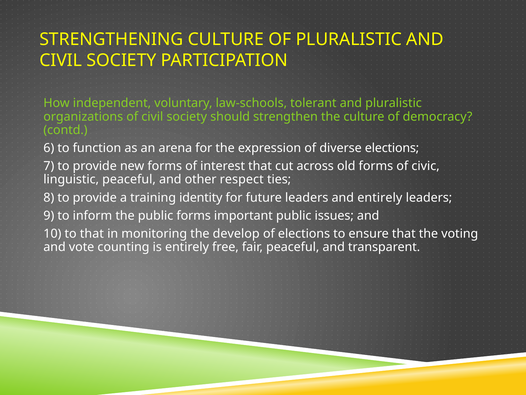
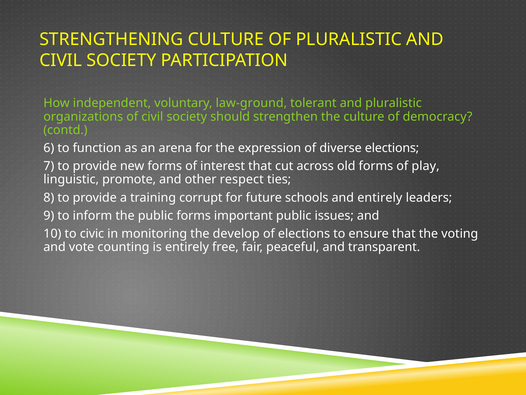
law-schools: law-schools -> law-ground
civic: civic -> play
linguistic peaceful: peaceful -> promote
identity: identity -> corrupt
future leaders: leaders -> schools
to that: that -> civic
